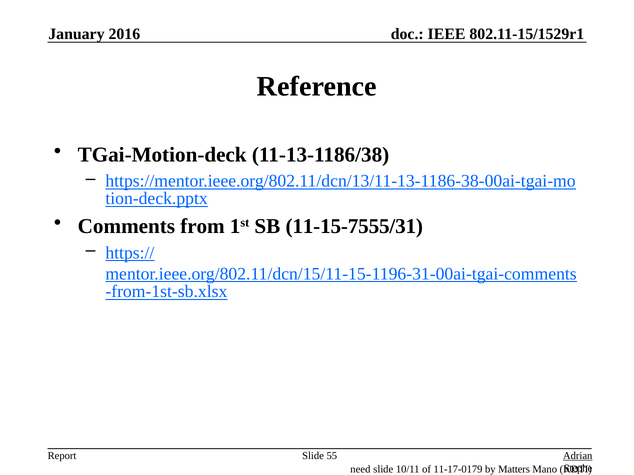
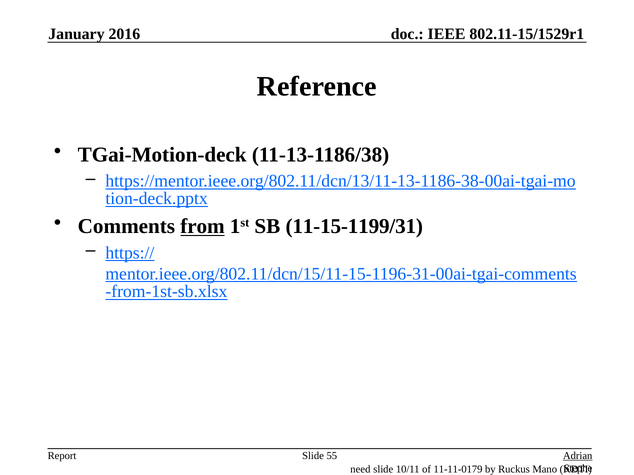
from underline: none -> present
11-15-7555/31: 11-15-7555/31 -> 11-15-1199/31
11-17-0179: 11-17-0179 -> 11-11-0179
Matters: Matters -> Ruckus
